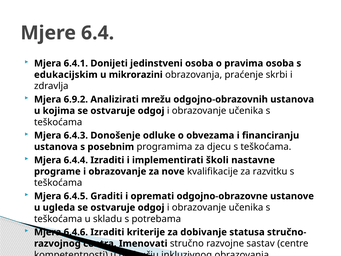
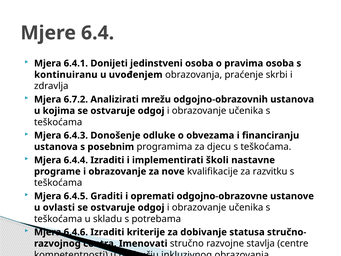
edukacijskim: edukacijskim -> kontinuiranu
mikrorazini: mikrorazini -> uvođenjem
6.9.2: 6.9.2 -> 6.7.2
ugleda: ugleda -> ovlasti
sastav: sastav -> stavlja
